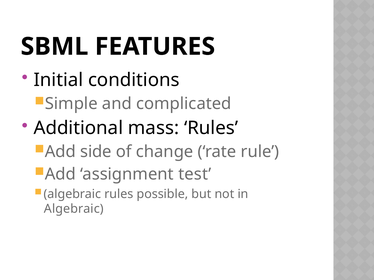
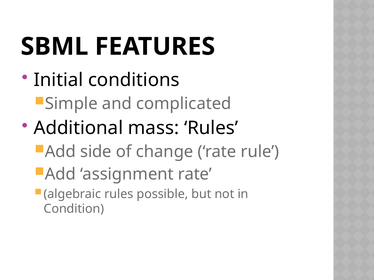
assignment test: test -> rate
Algebraic at (74, 209): Algebraic -> Condition
